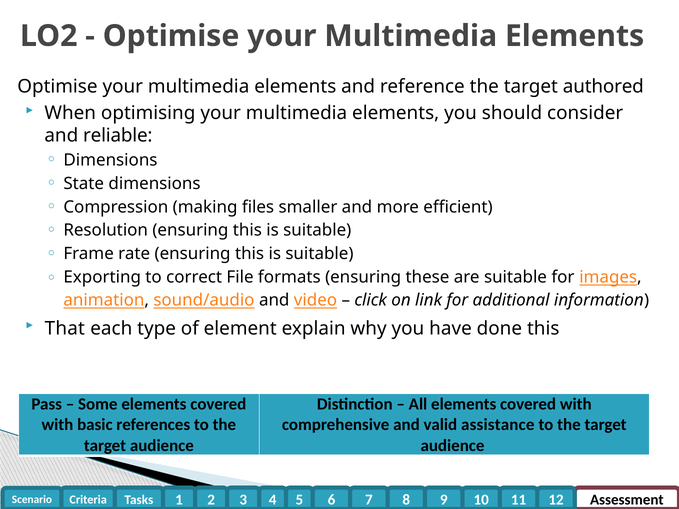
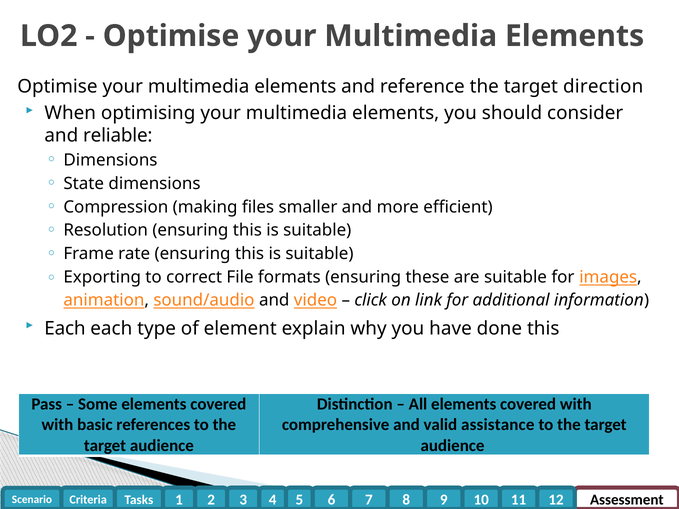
authored: authored -> direction
That at (65, 329): That -> Each
